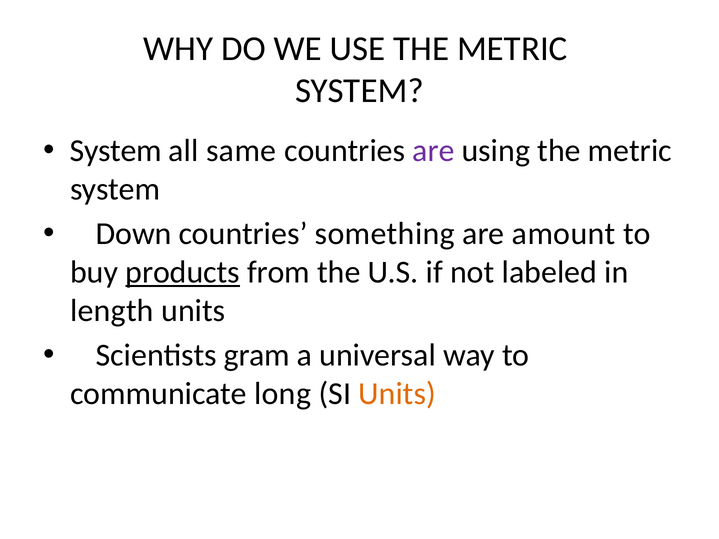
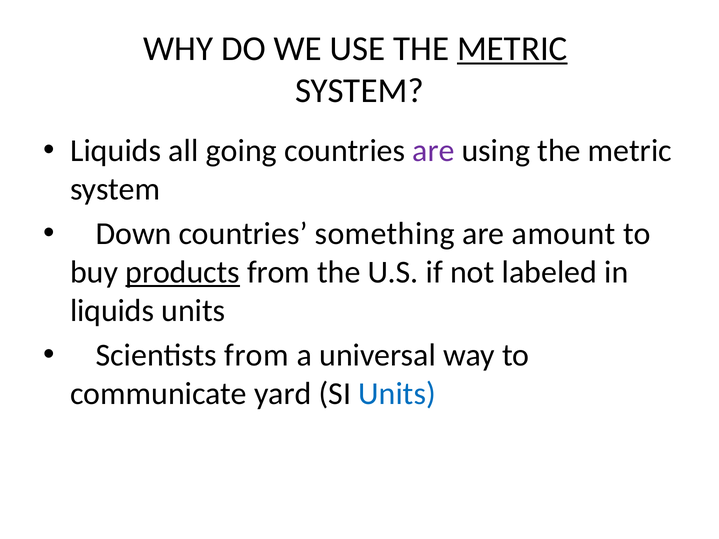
METRIC at (512, 49) underline: none -> present
System at (116, 151): System -> Liquids
same: same -> going
length at (112, 311): length -> liquids
gram at (257, 355): gram -> from
long: long -> yard
Units at (397, 394) colour: orange -> blue
